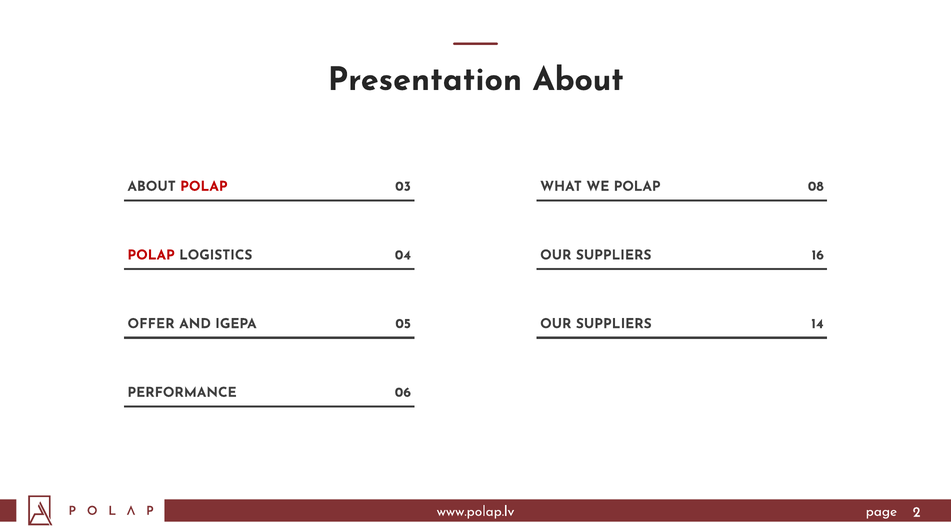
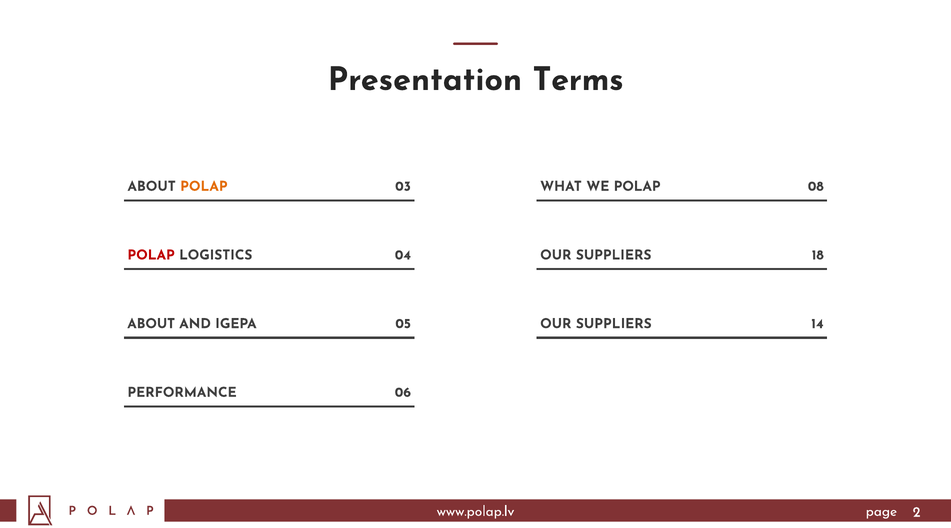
Presentation About: About -> Terms
POLAP at (204, 186) colour: red -> orange
16: 16 -> 18
OFFER at (151, 324): OFFER -> ABOUT
